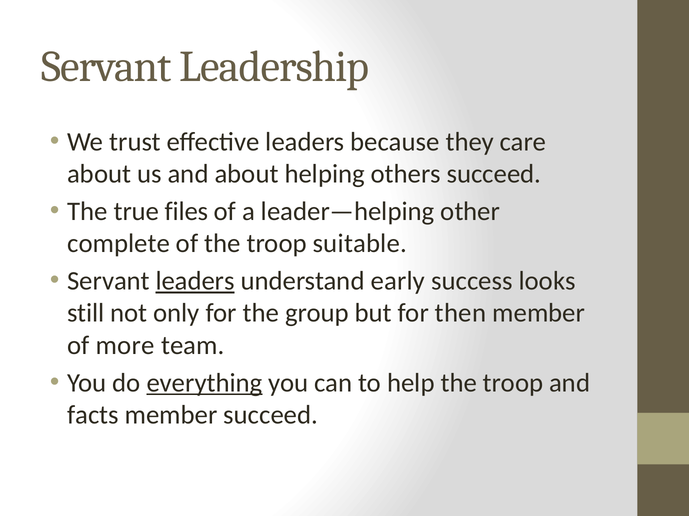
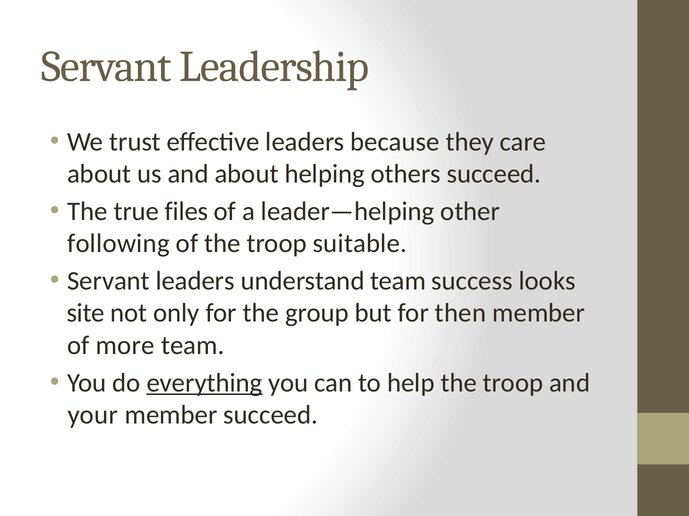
complete: complete -> following
leaders at (195, 281) underline: present -> none
understand early: early -> team
still: still -> site
facts: facts -> your
